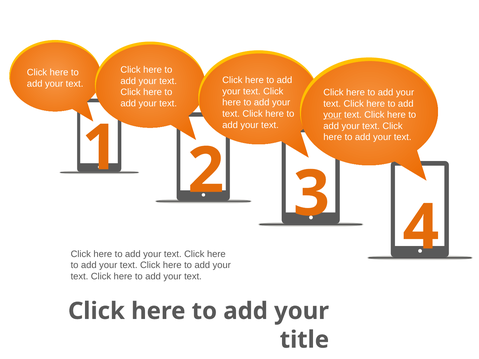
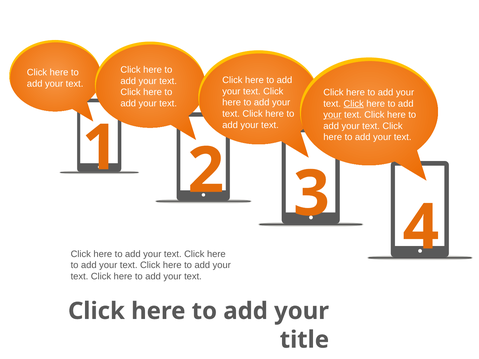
Click at (354, 104) underline: none -> present
